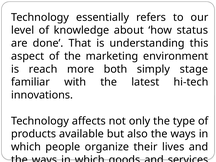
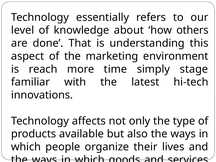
status: status -> others
both: both -> time
